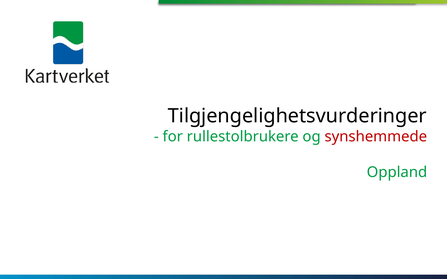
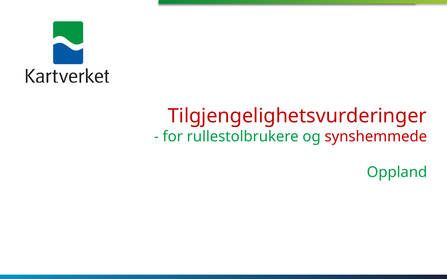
Tilgjengelighetsvurderinger colour: black -> red
